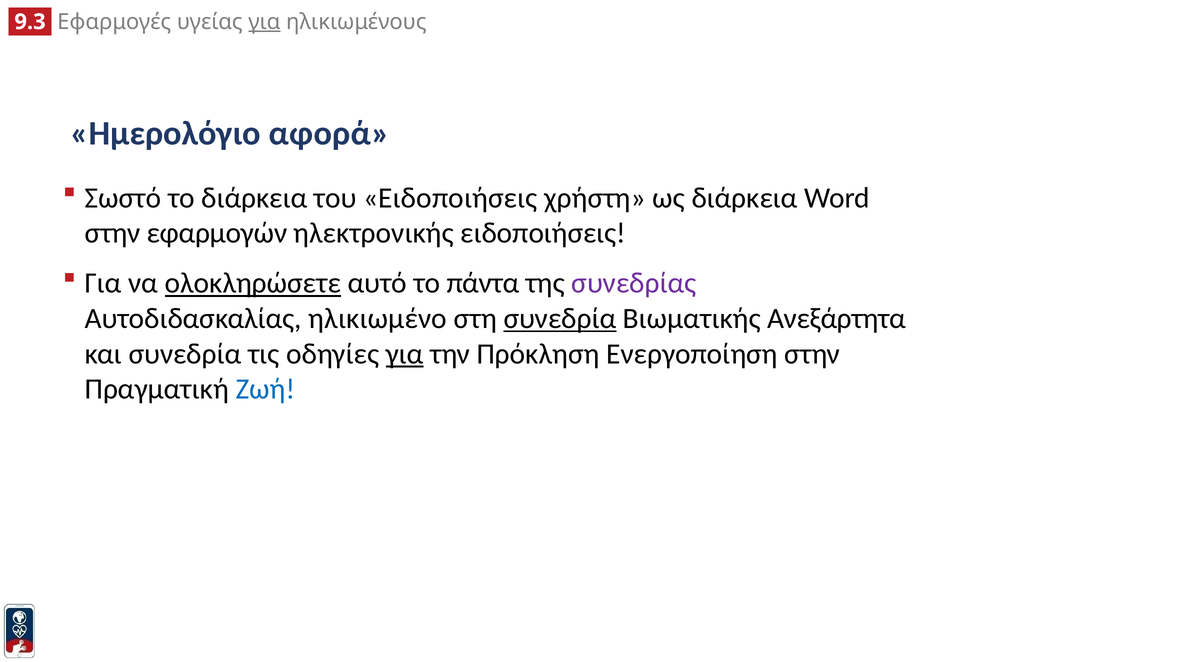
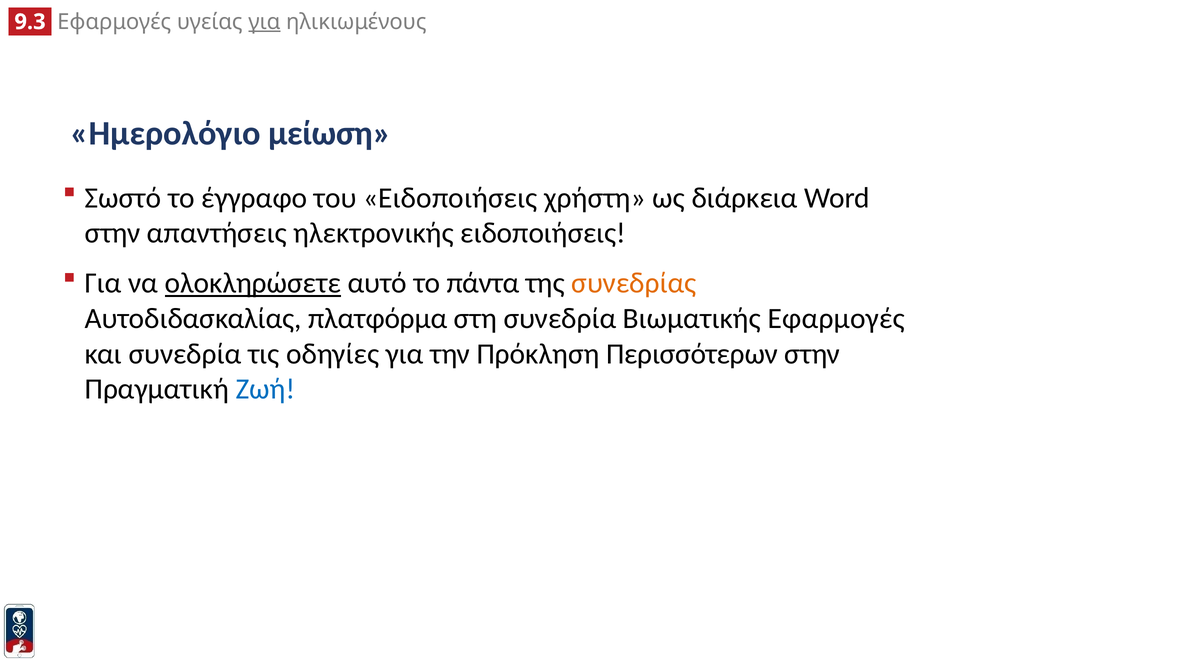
αφορά: αφορά -> μείωση
το διάρκεια: διάρκεια -> έγγραφο
εφαρμογών: εφαρμογών -> απαντήσεις
συνεδρίας colour: purple -> orange
ηλικιωμένο: ηλικιωμένο -> πλατφόρμα
συνεδρία at (560, 319) underline: present -> none
Βιωματικής Ανεξάρτητα: Ανεξάρτητα -> Εφαρμογές
για at (405, 354) underline: present -> none
Ενεργοποίηση: Ενεργοποίηση -> Περισσότερων
